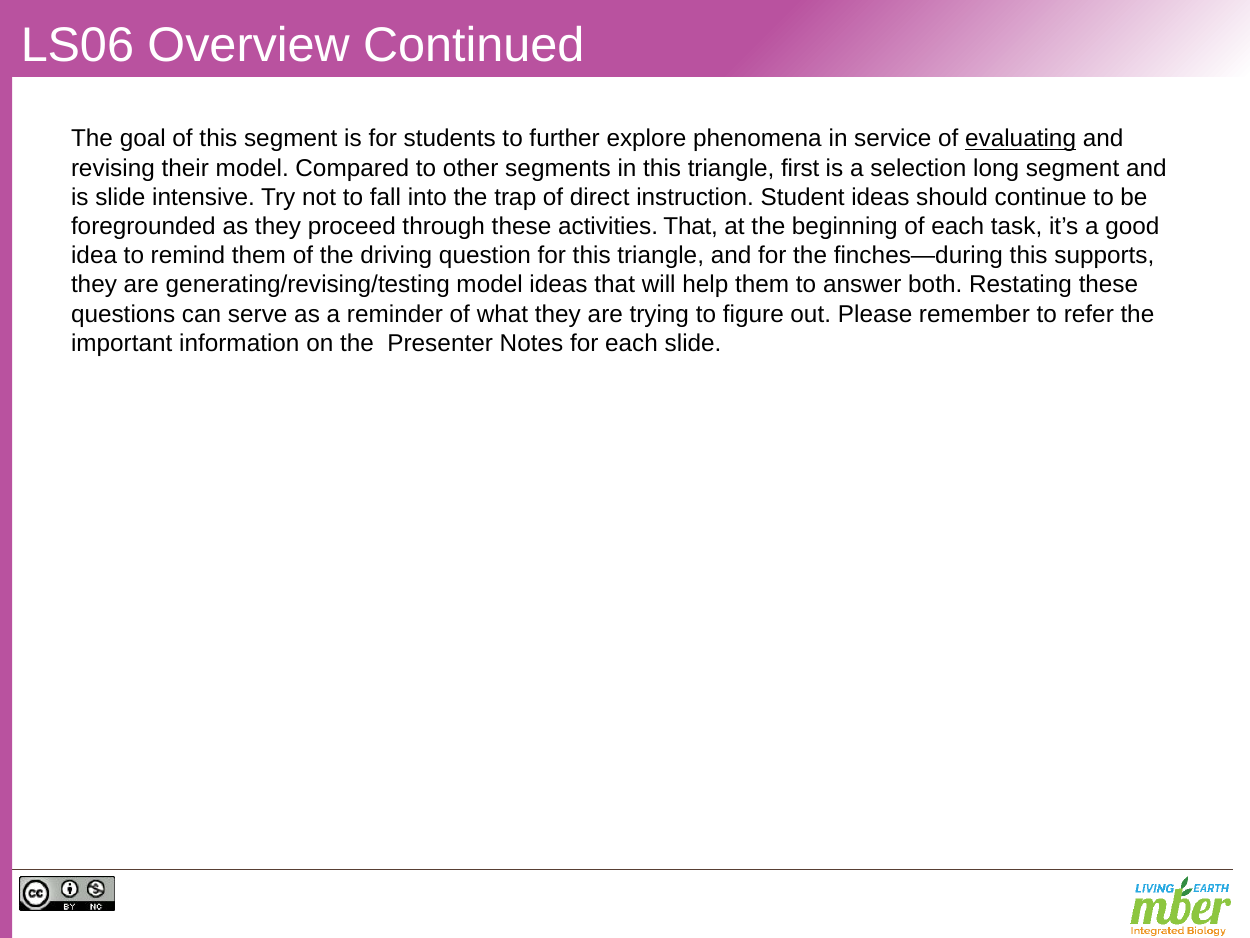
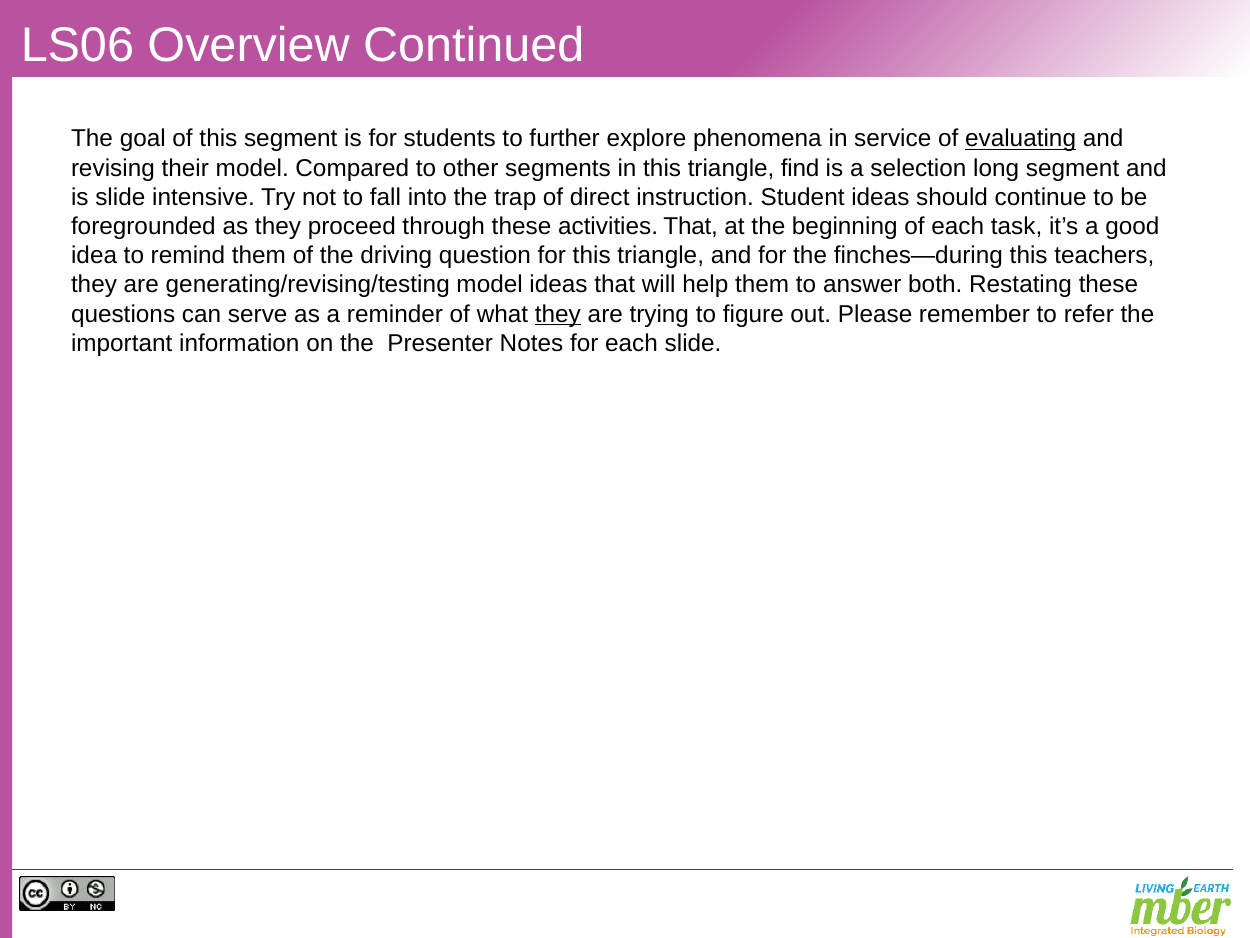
first: first -> find
supports: supports -> teachers
they at (558, 314) underline: none -> present
